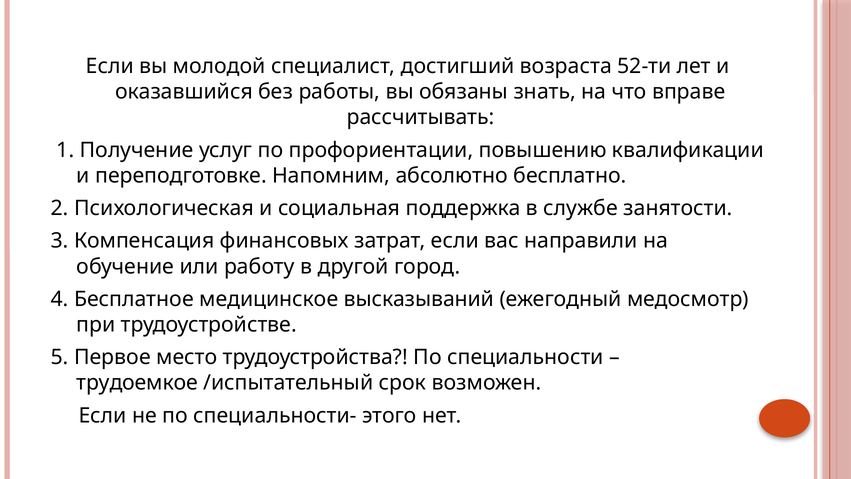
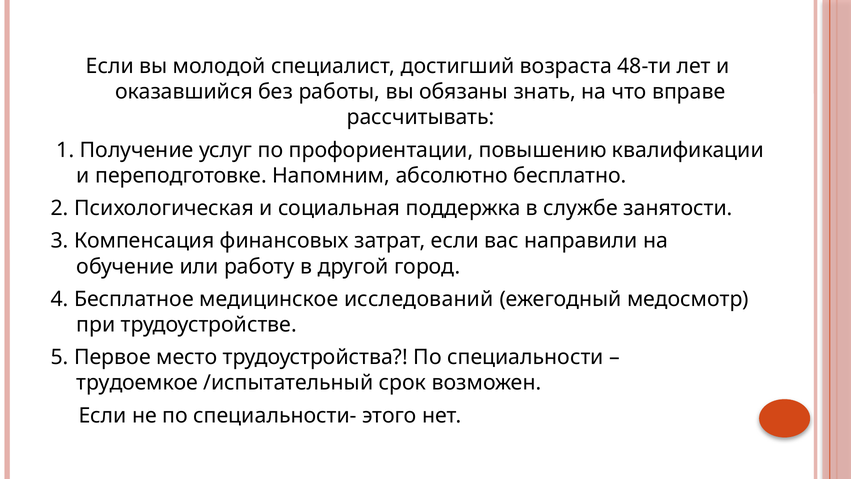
52-ти: 52-ти -> 48-ти
высказываний: высказываний -> исследований
